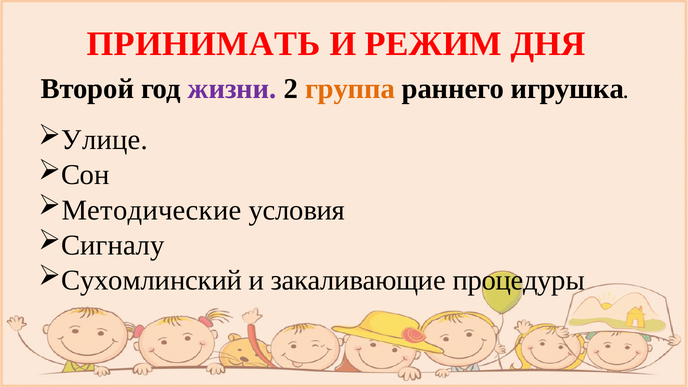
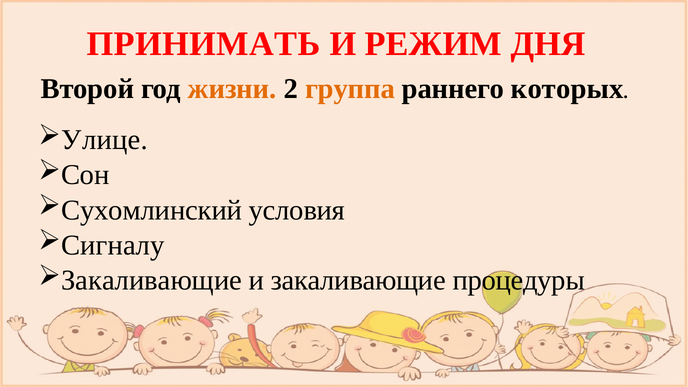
жизни colour: purple -> orange
игрушка: игрушка -> которых
Методические: Методические -> Сухомлинский
Сухомлинский at (152, 280): Сухомлинский -> Закаливающие
